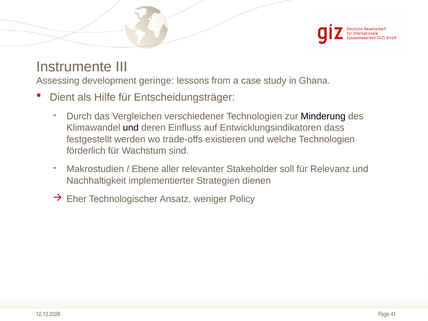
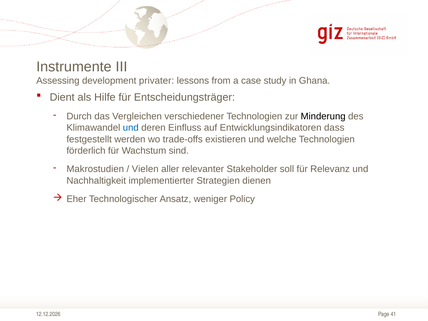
geringe: geringe -> privater
und at (131, 128) colour: black -> blue
Ebene: Ebene -> Vielen
